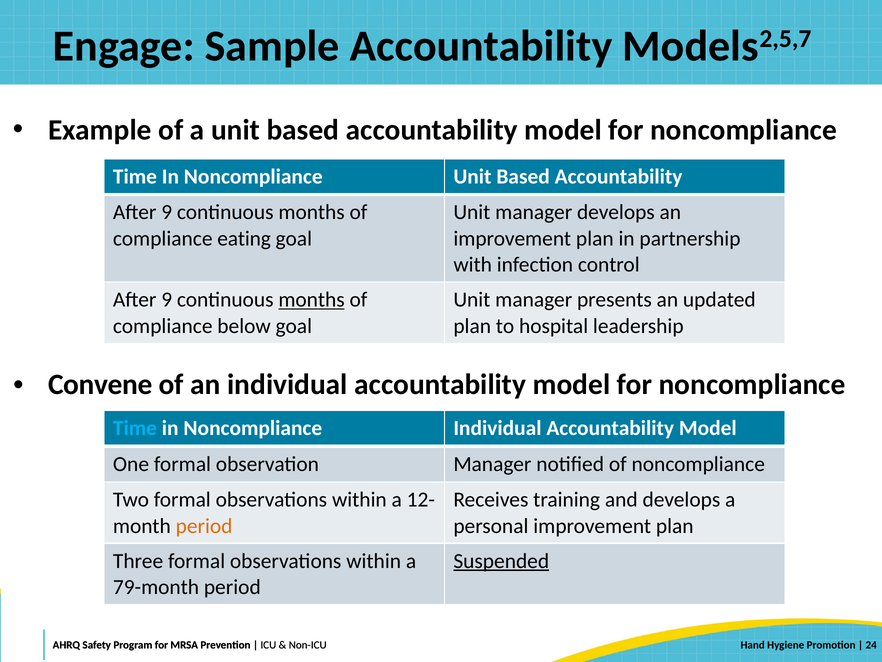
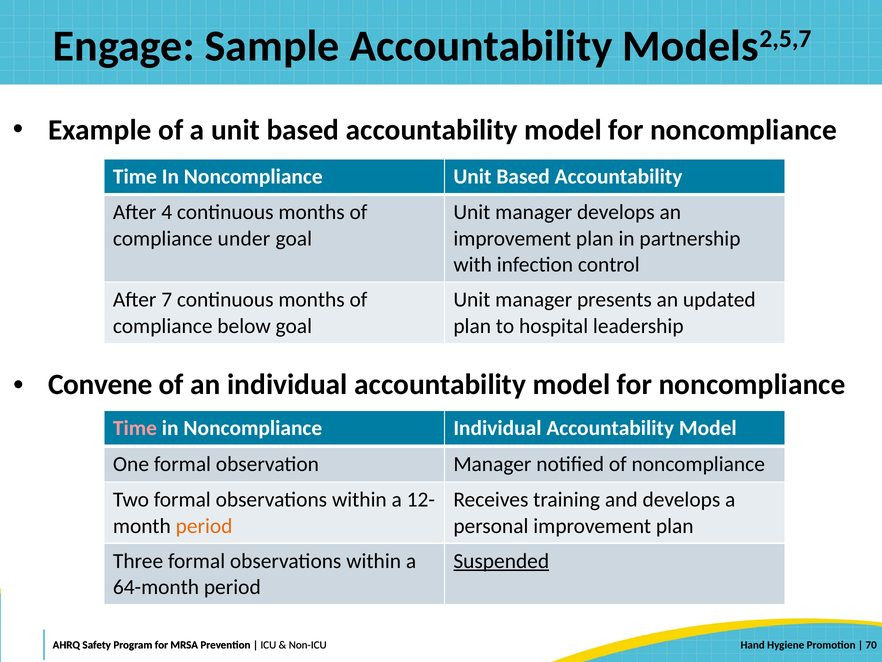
9 at (167, 212): 9 -> 4
eating: eating -> under
9 at (167, 300): 9 -> 7
months at (312, 300) underline: present -> none
Time at (135, 428) colour: light blue -> pink
79-month: 79-month -> 64-month
24: 24 -> 70
